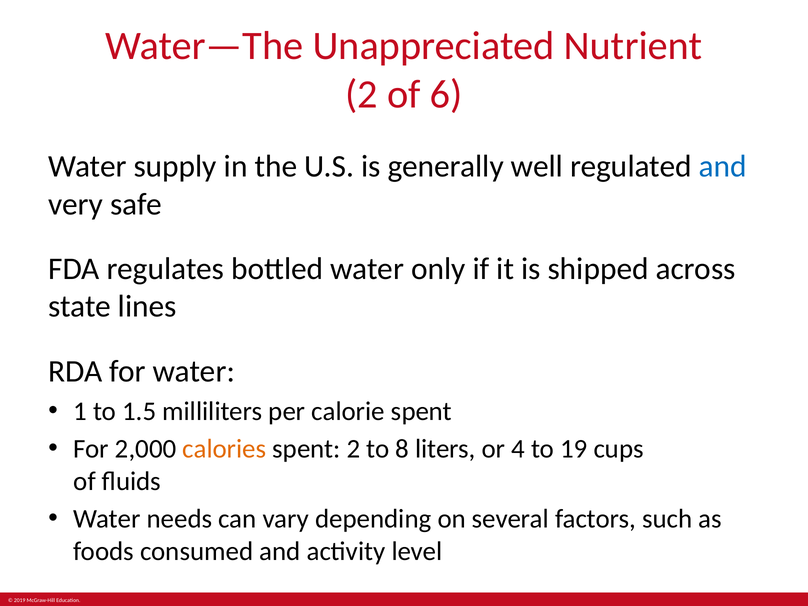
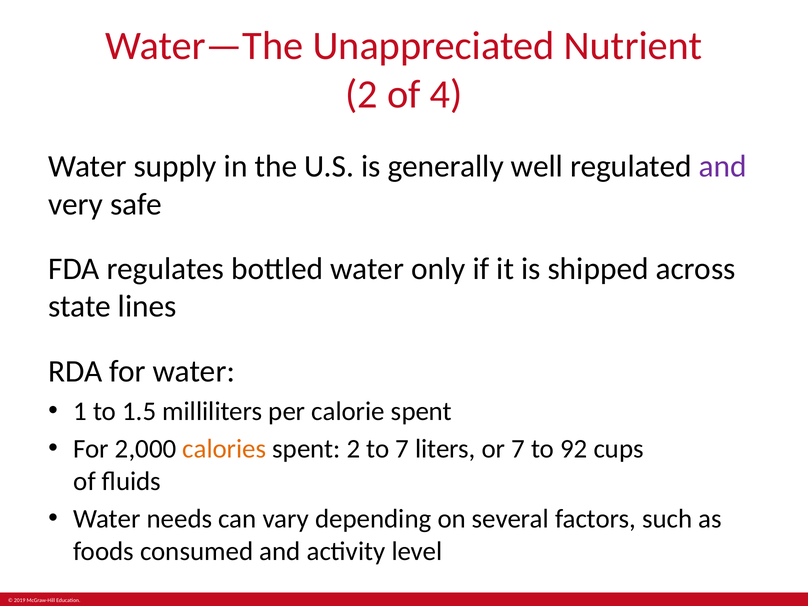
6: 6 -> 4
and at (723, 166) colour: blue -> purple
to 8: 8 -> 7
or 4: 4 -> 7
19: 19 -> 92
